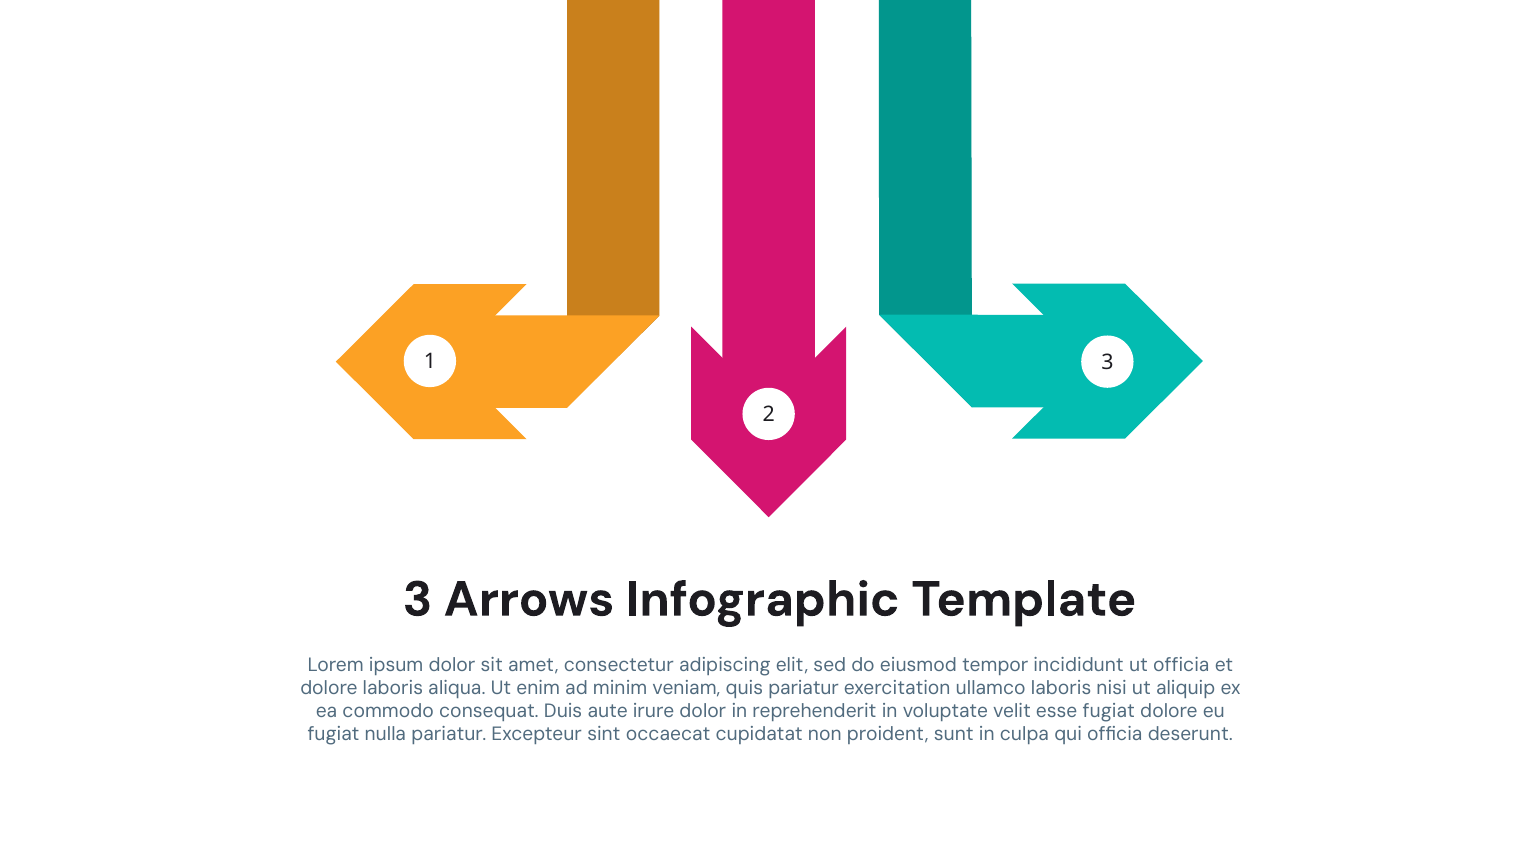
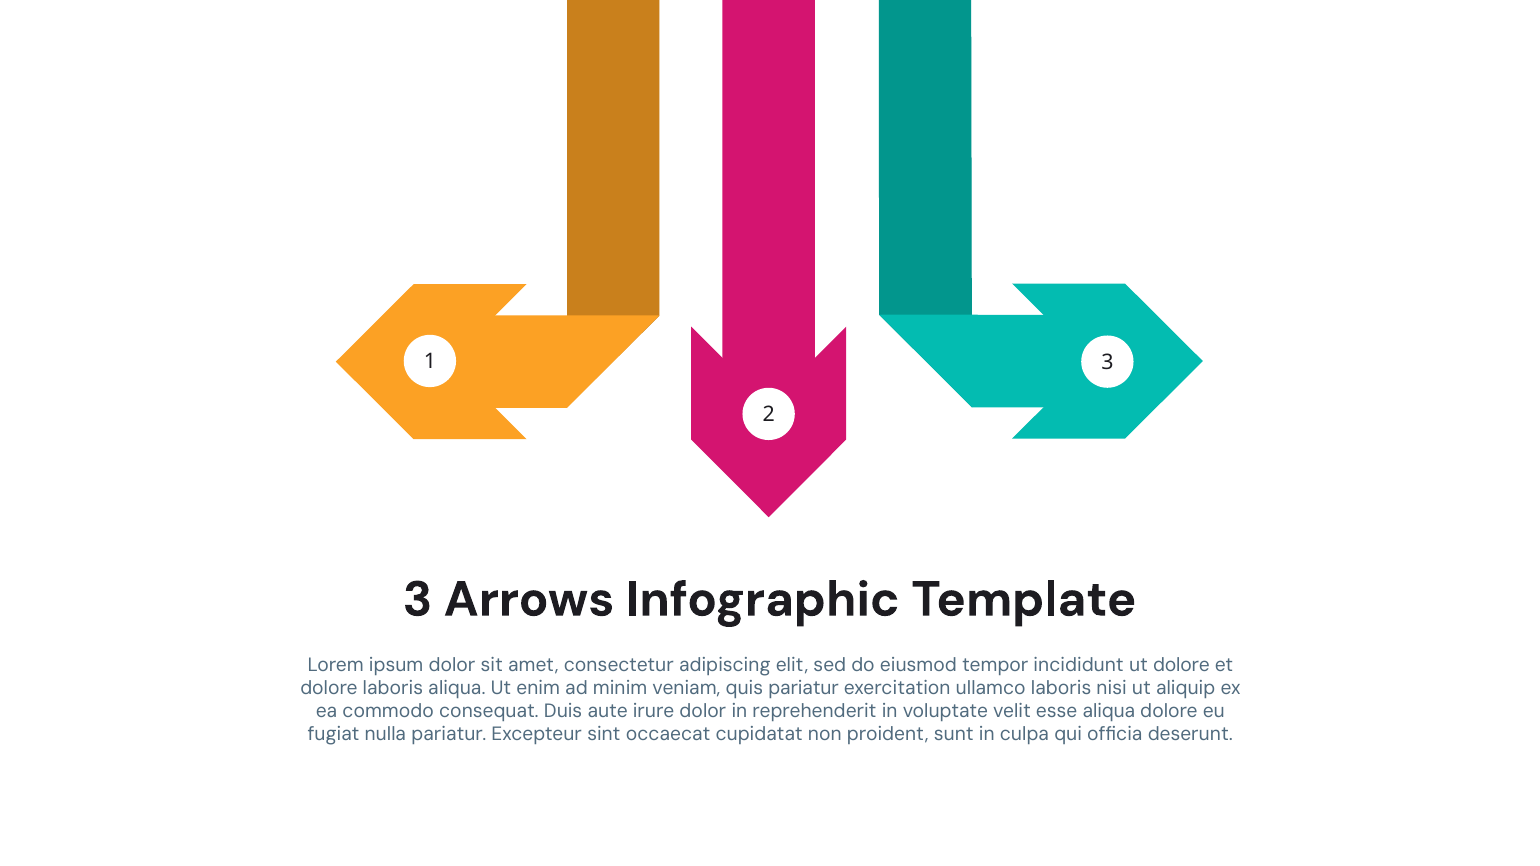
ut officia: officia -> dolore
esse fugiat: fugiat -> aliqua
